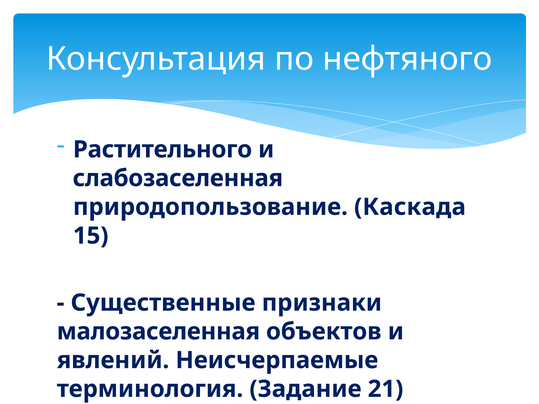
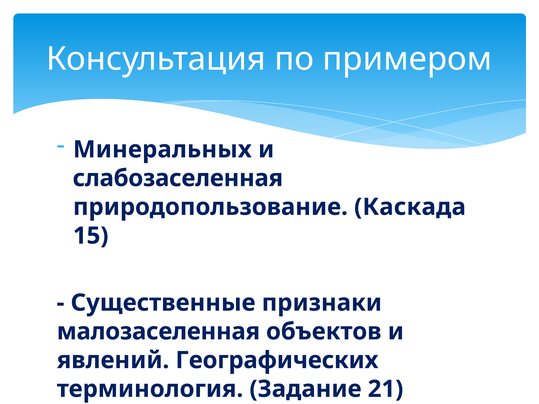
нефтяного: нефтяного -> примером
Растительного: Растительного -> Минеральных
Неисчерпаемые: Неисчерпаемые -> Географических
